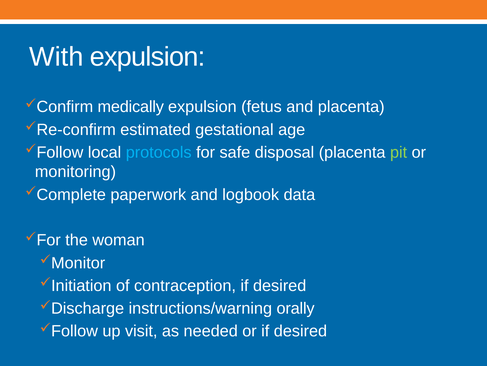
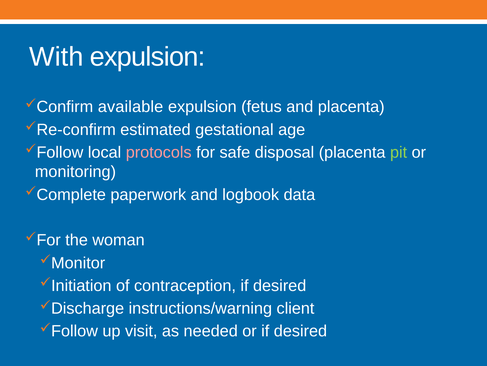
medically: medically -> available
protocols colour: light blue -> pink
orally: orally -> client
